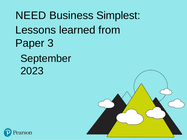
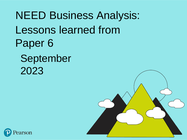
Simplest: Simplest -> Analysis
3: 3 -> 6
